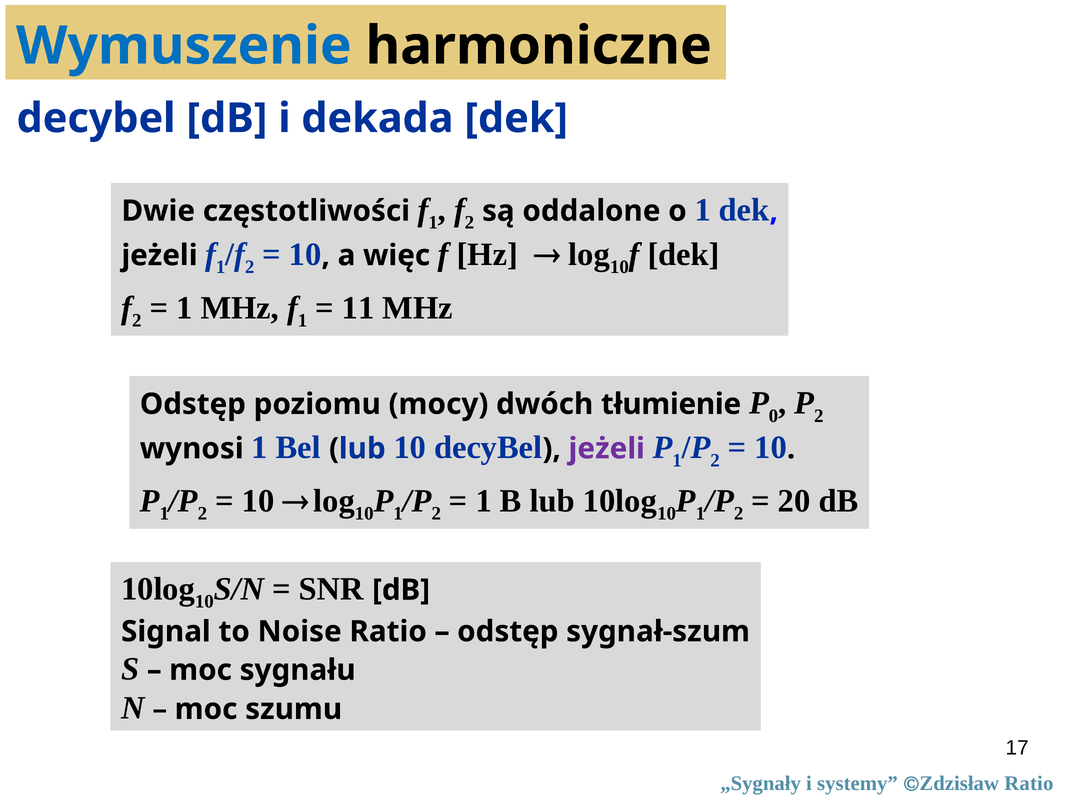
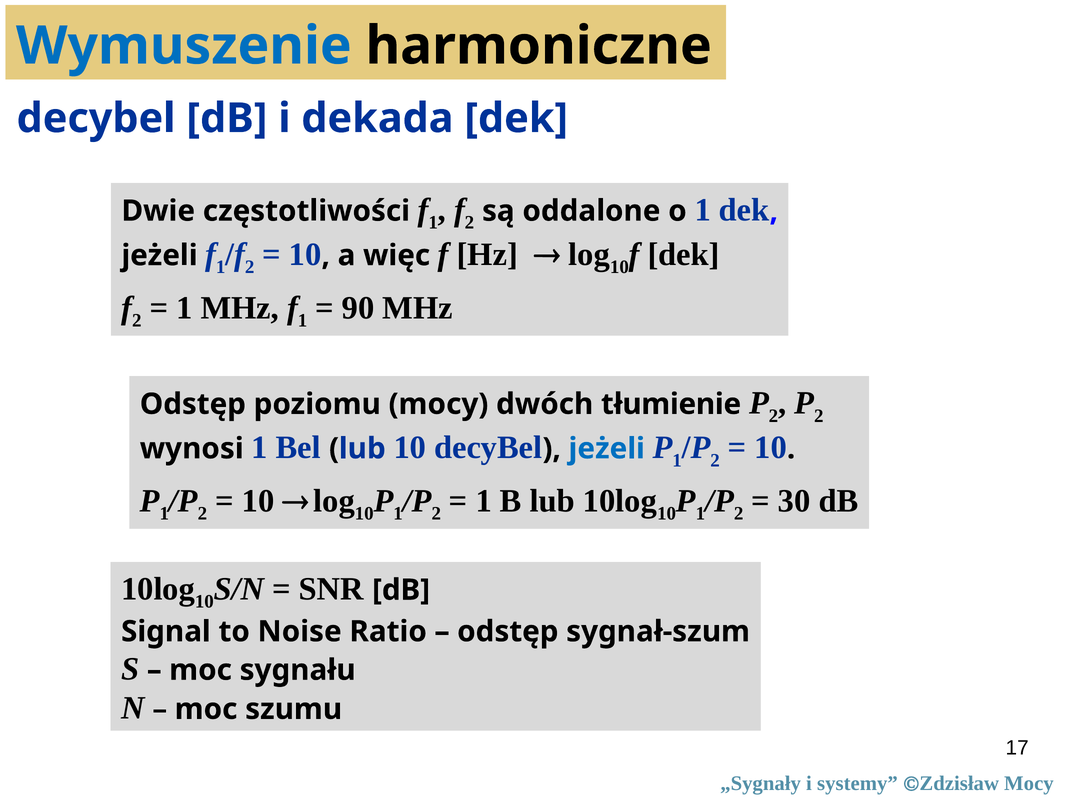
11: 11 -> 90
0 at (773, 416): 0 -> 2
jeżeli at (607, 448) colour: purple -> blue
20: 20 -> 30
Zdzisław Ratio: Ratio -> Mocy
